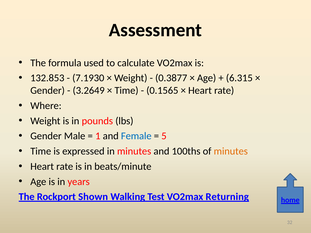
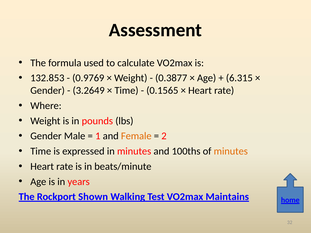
7.1930: 7.1930 -> 0.9769
Female colour: blue -> orange
5: 5 -> 2
Returning: Returning -> Maintains
